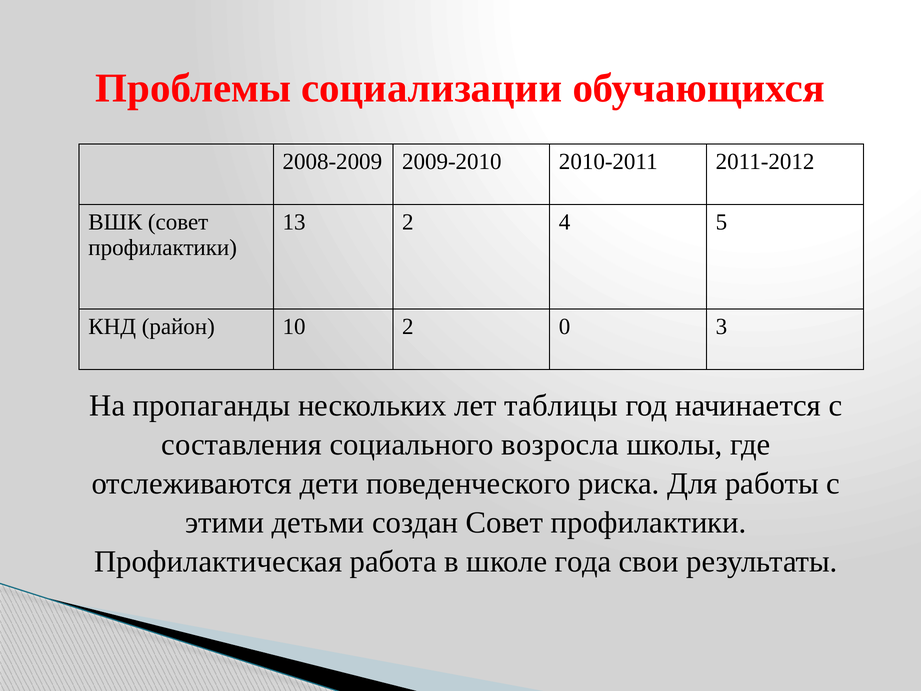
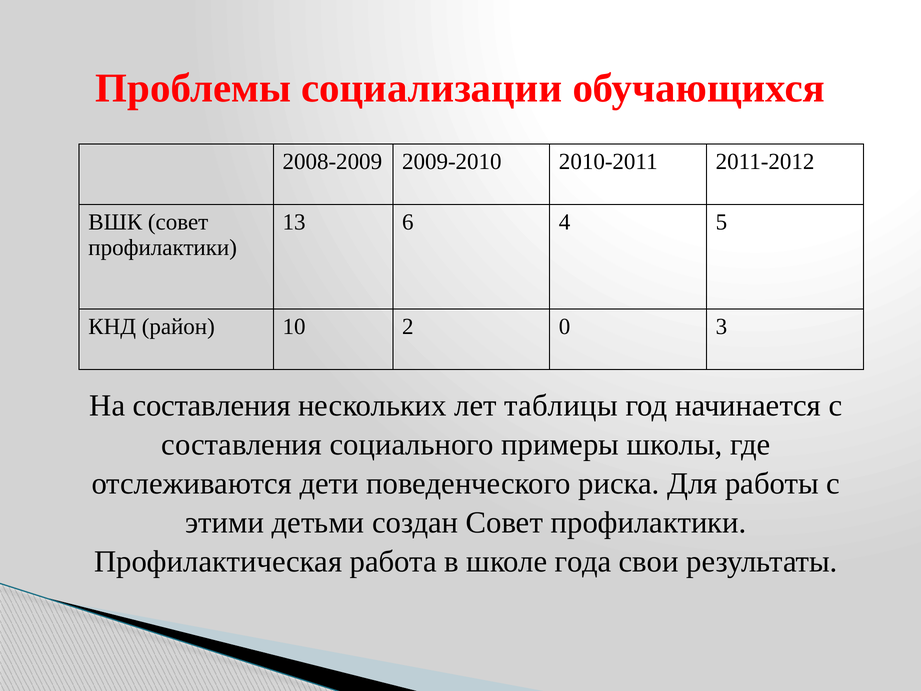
13 2: 2 -> 6
На пропаганды: пропаганды -> составления
возросла: возросла -> примеры
